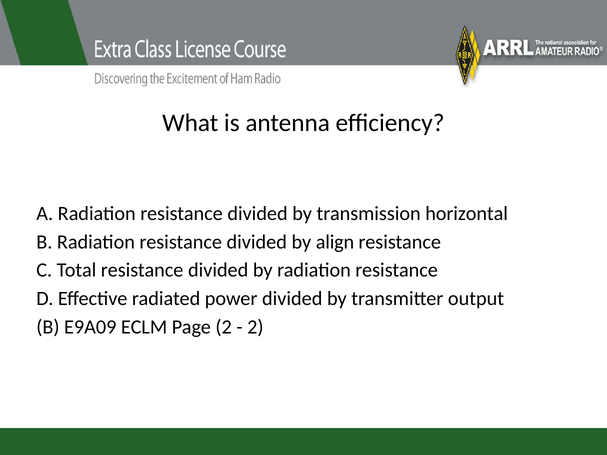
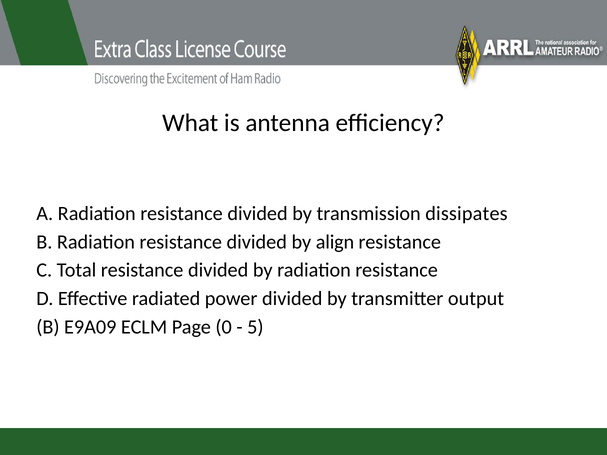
horizontal: horizontal -> dissipates
Page 2: 2 -> 0
2 at (255, 327): 2 -> 5
